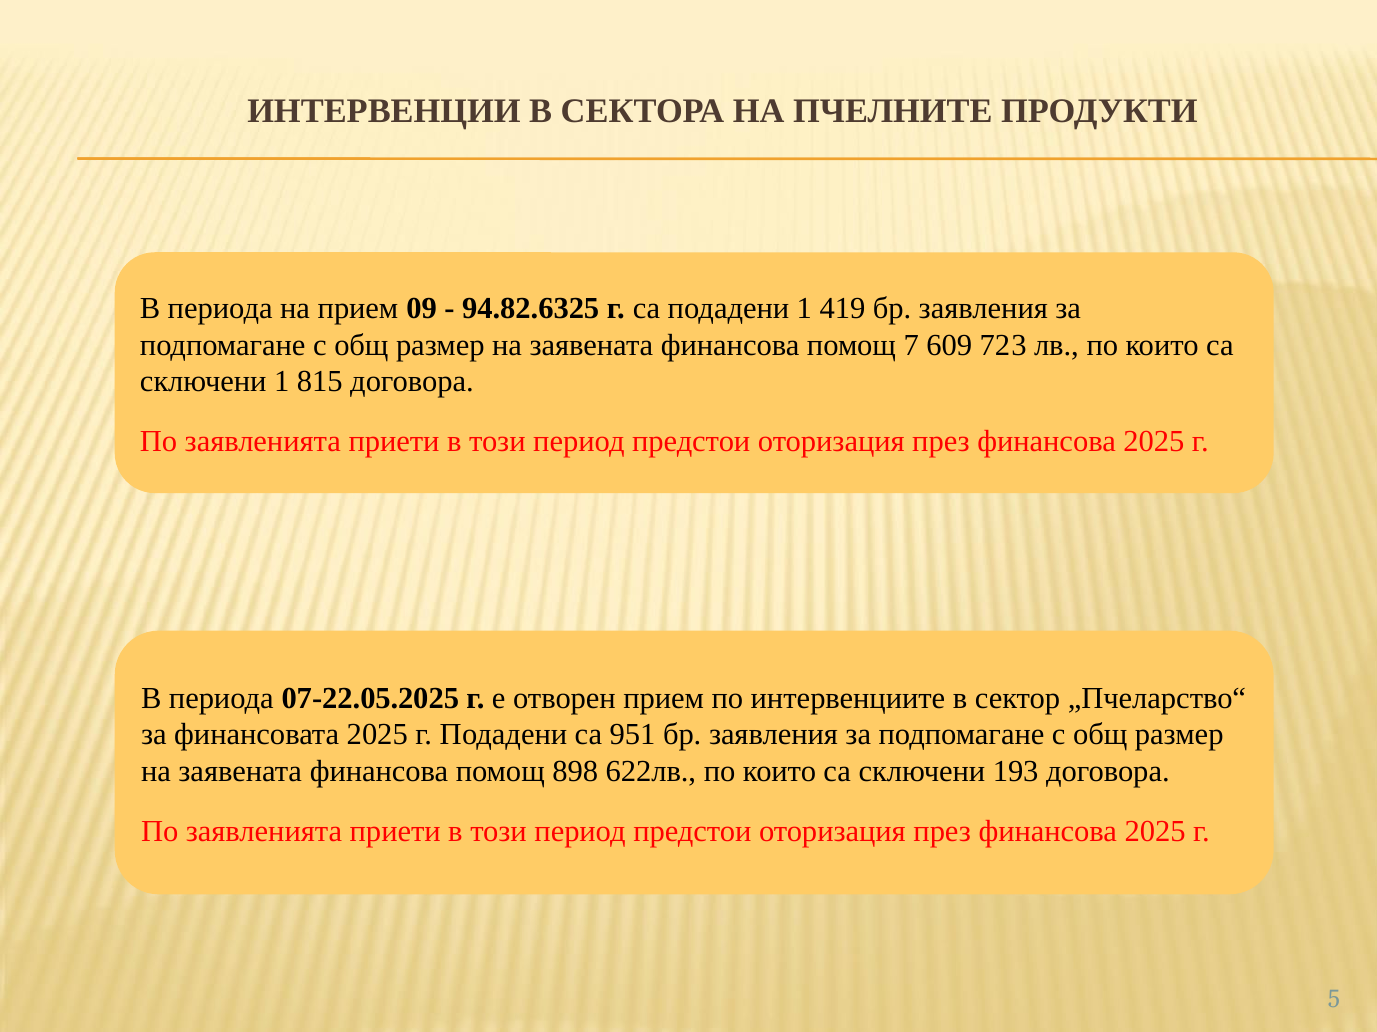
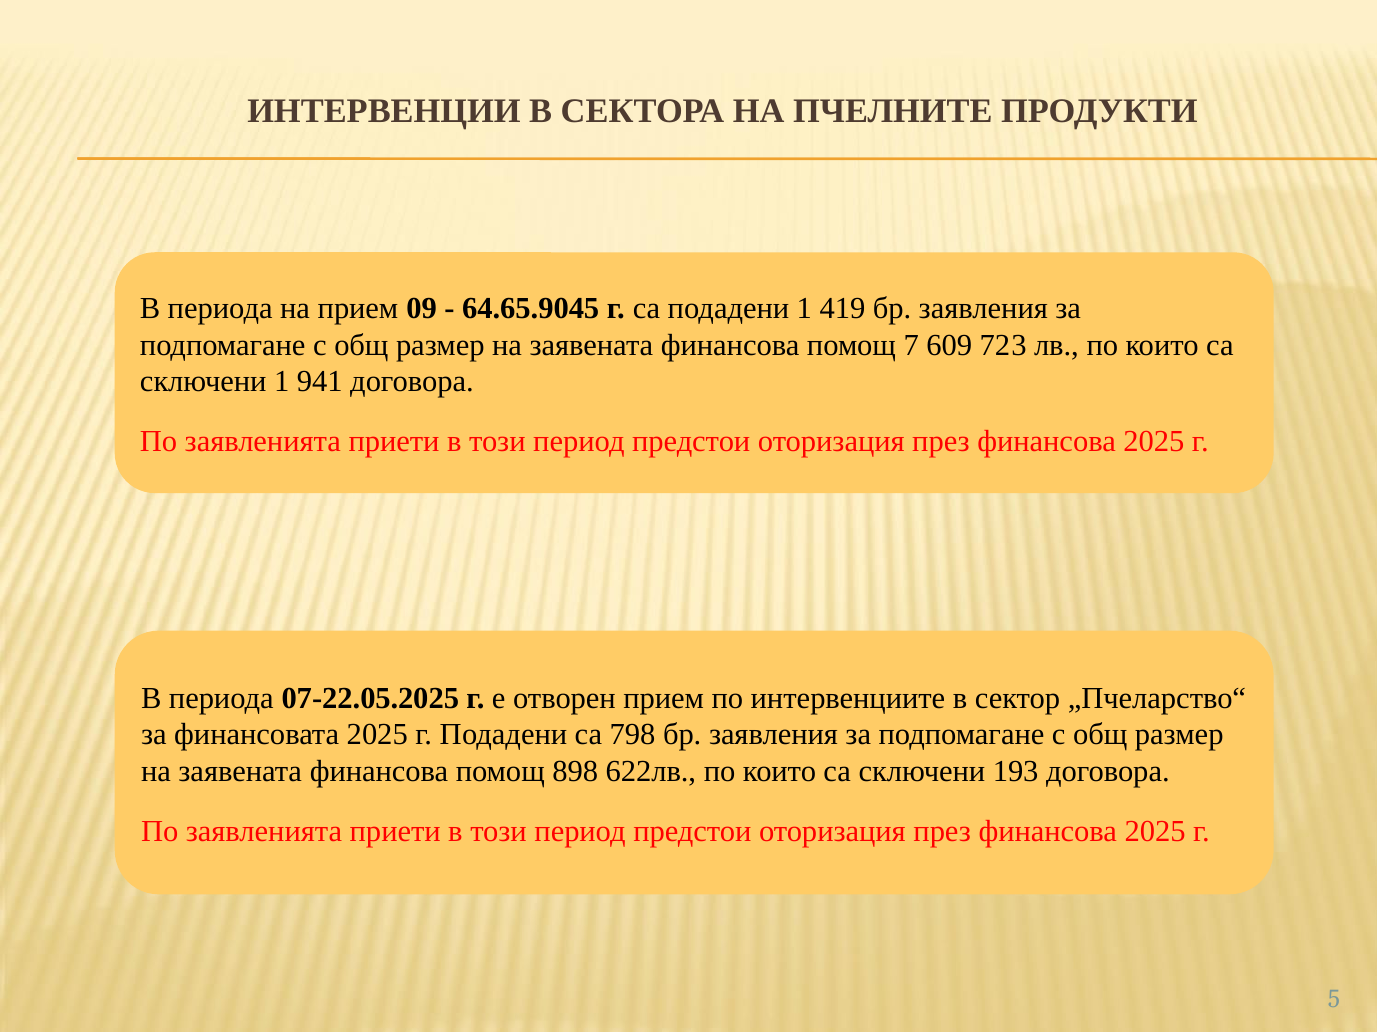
94.82.6325: 94.82.6325 -> 64.65.9045
815: 815 -> 941
951: 951 -> 798
